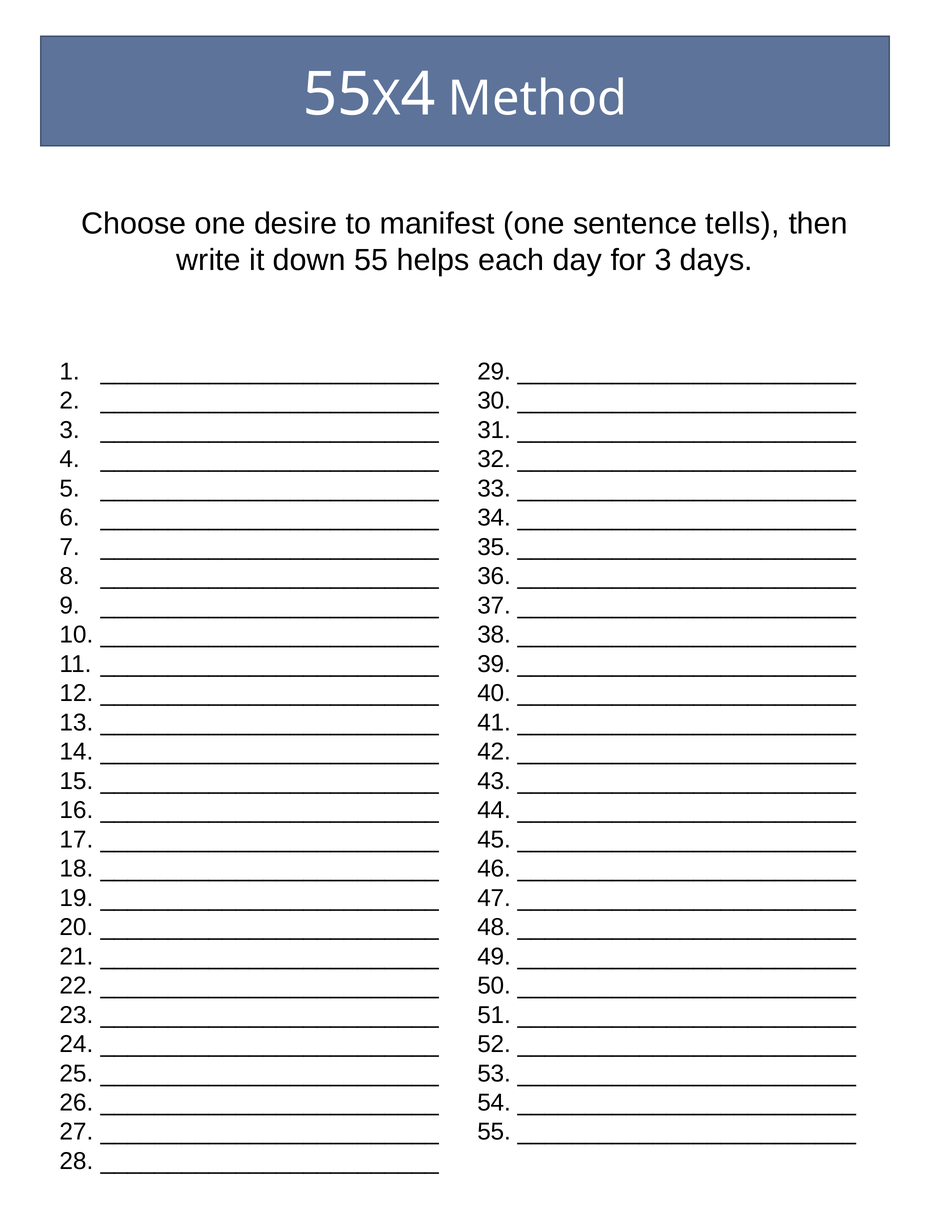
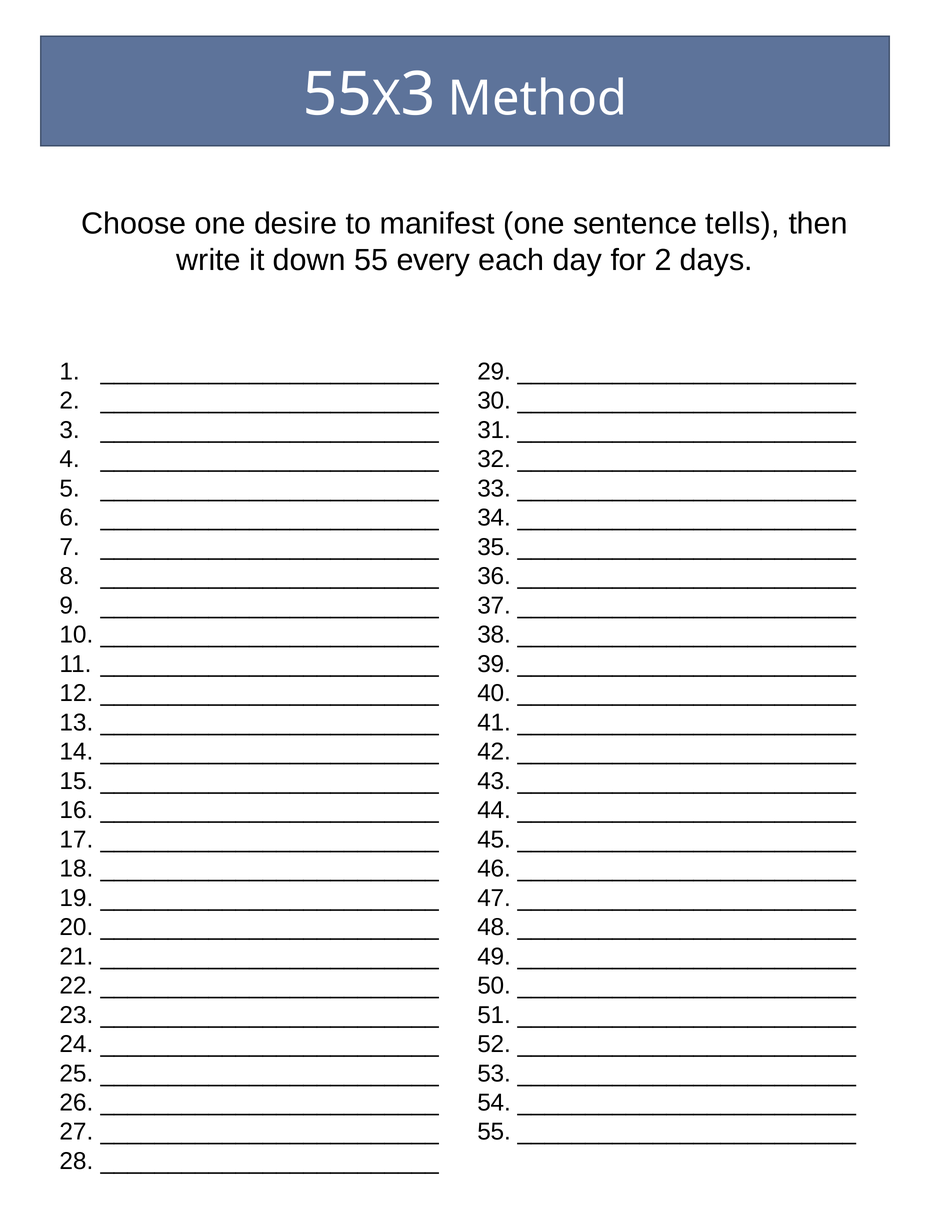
4 at (418, 95): 4 -> 3
helps: helps -> every
for 3: 3 -> 2
